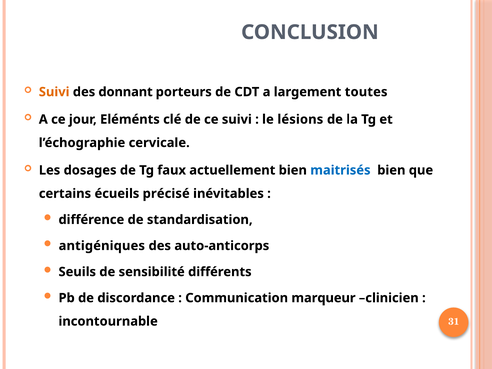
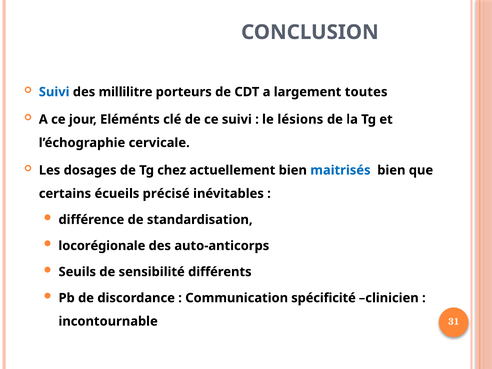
Suivi at (54, 92) colour: orange -> blue
donnant: donnant -> millilitre
faux: faux -> chez
antigéniques: antigéniques -> locorégionale
marqueur: marqueur -> spécificité
